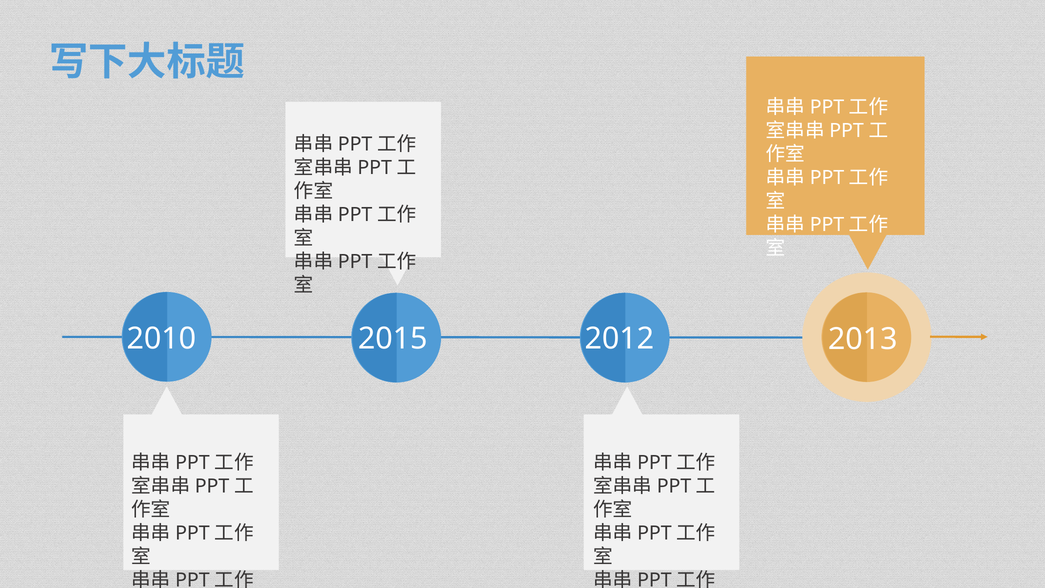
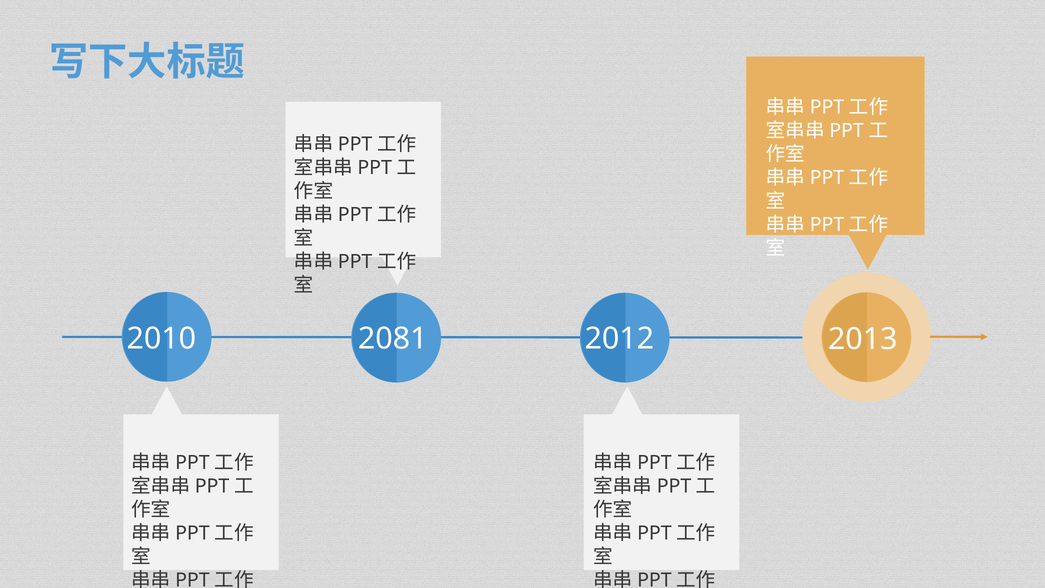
2015: 2015 -> 2081
